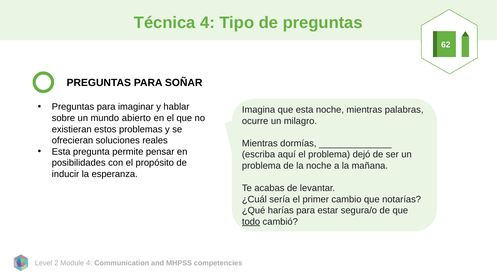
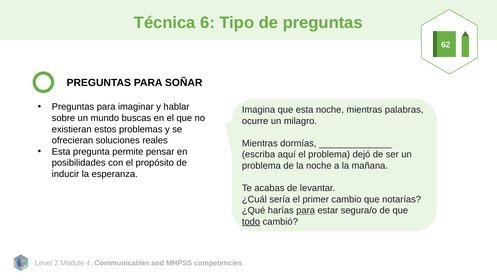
Técnica 4: 4 -> 6
abierto: abierto -> buscas
para at (306, 210) underline: none -> present
